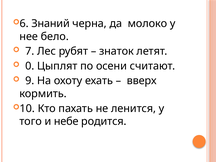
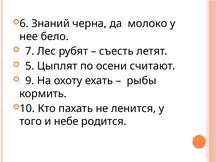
знаток: знаток -> съесть
0: 0 -> 5
вверх: вверх -> рыбы
